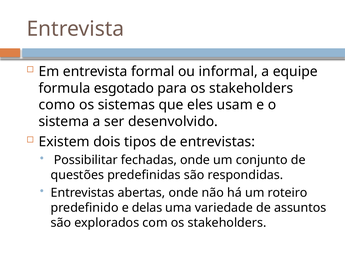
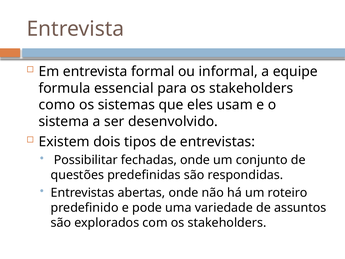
esgotado: esgotado -> essencial
delas: delas -> pode
